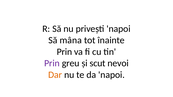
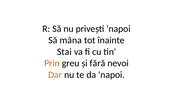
Prin at (64, 52): Prin -> Stai
Prin at (52, 63) colour: purple -> orange
scut: scut -> fără
